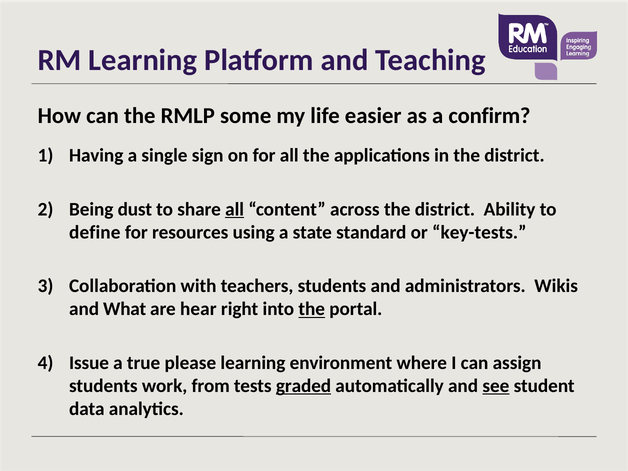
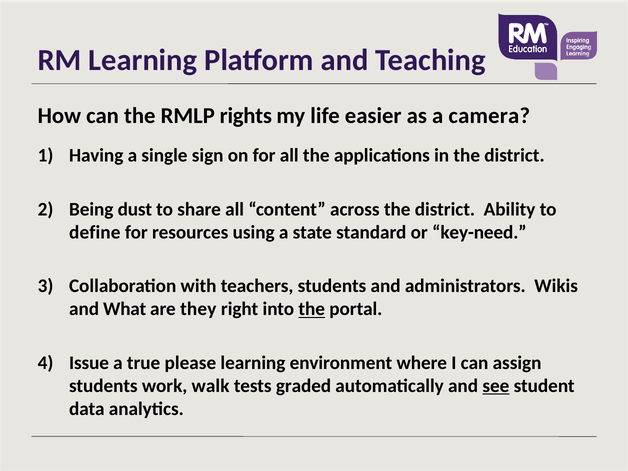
some: some -> rights
confirm: confirm -> camera
all at (235, 209) underline: present -> none
key-tests: key-tests -> key-need
hear: hear -> they
from: from -> walk
graded underline: present -> none
